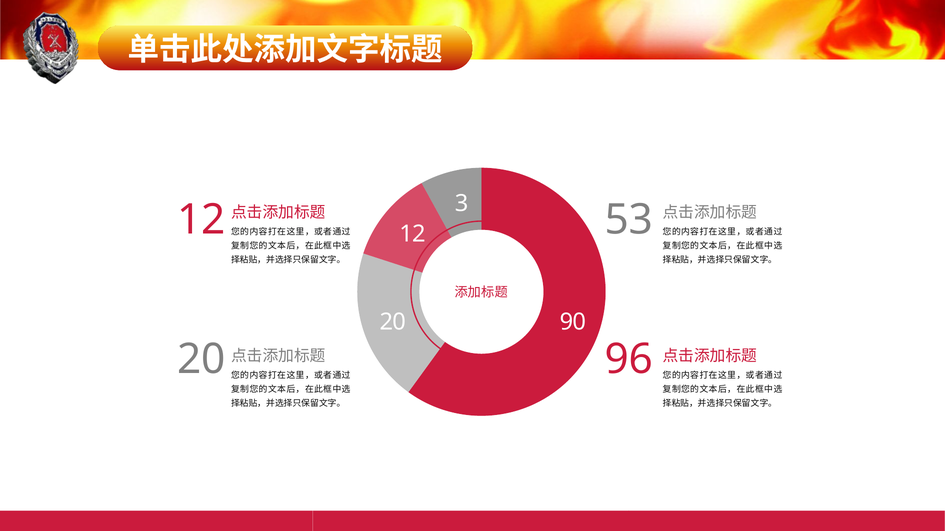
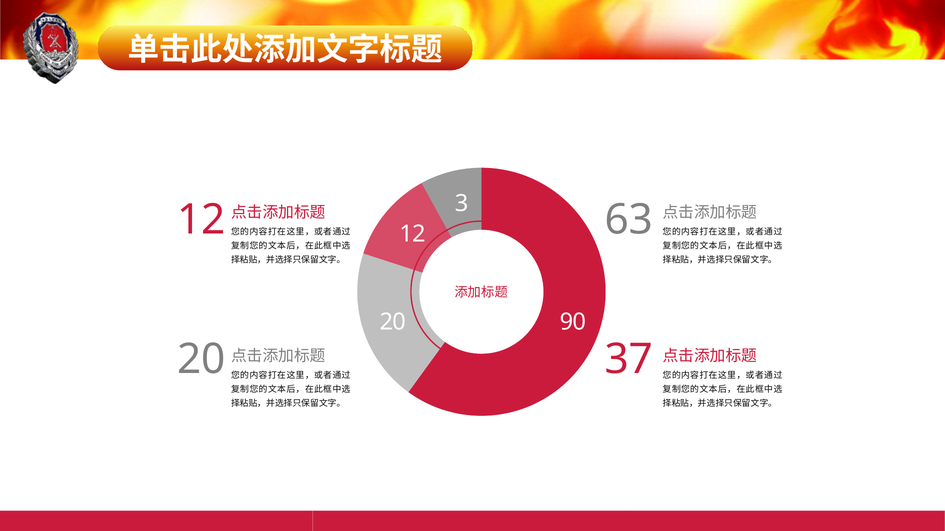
53: 53 -> 63
96: 96 -> 37
